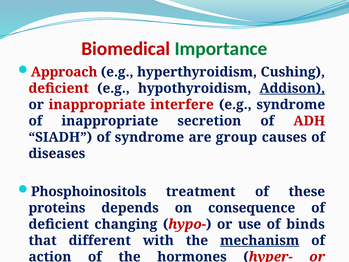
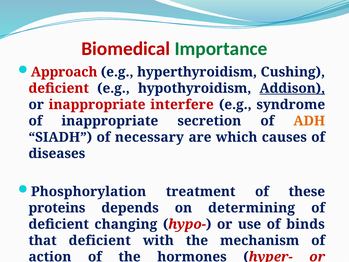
ADH colour: red -> orange
of syndrome: syndrome -> necessary
group: group -> which
Phosphoinositols: Phosphoinositols -> Phosphorylation
consequence: consequence -> determining
that different: different -> deficient
mechanism underline: present -> none
